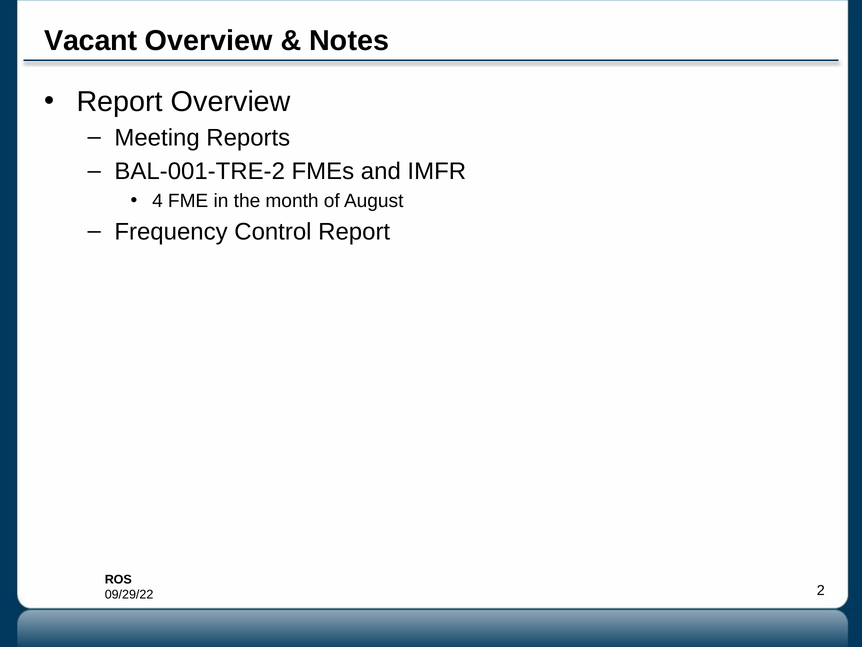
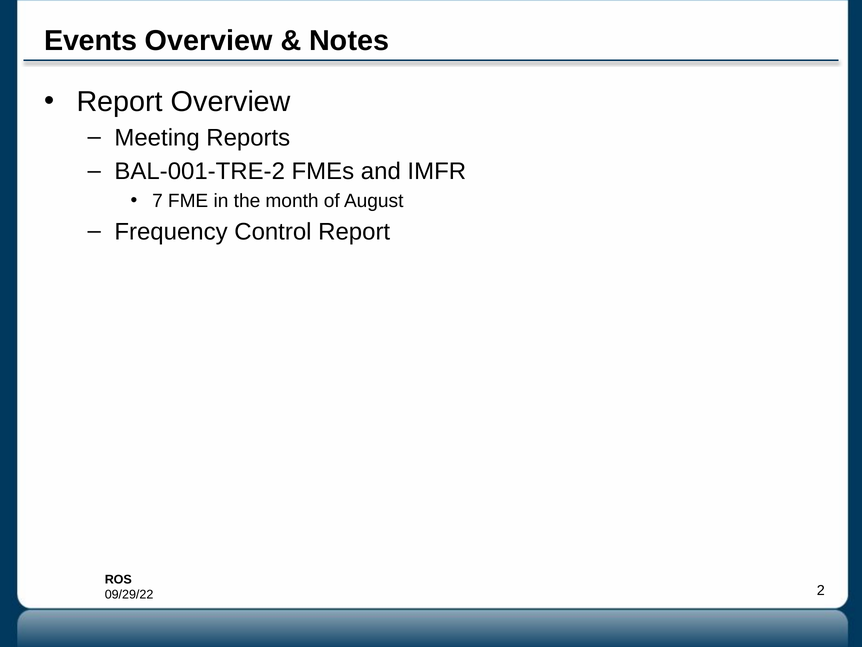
Vacant: Vacant -> Events
4: 4 -> 7
